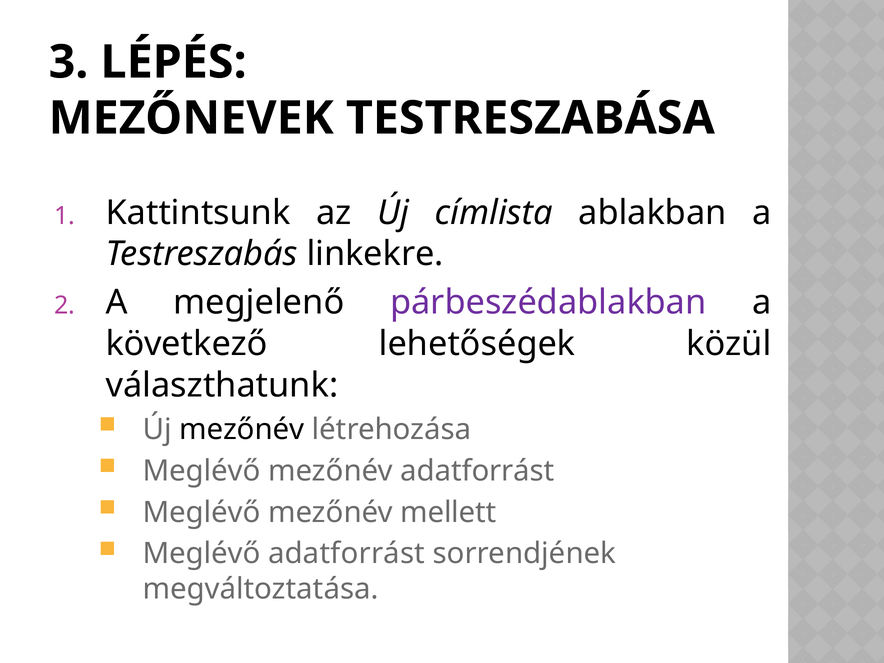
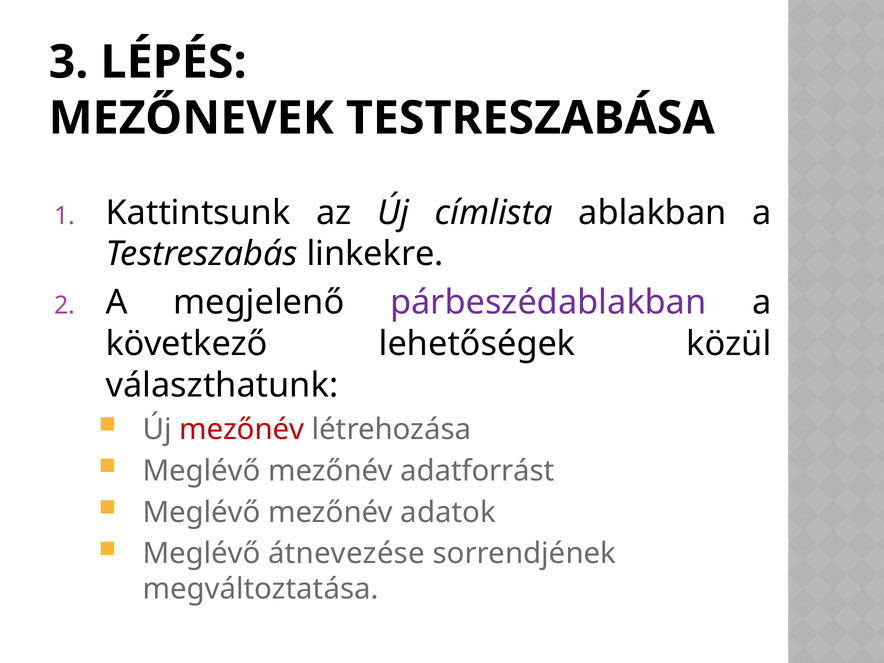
mezőnév at (242, 429) colour: black -> red
mellett: mellett -> adatok
Meglévő adatforrást: adatforrást -> átnevezése
